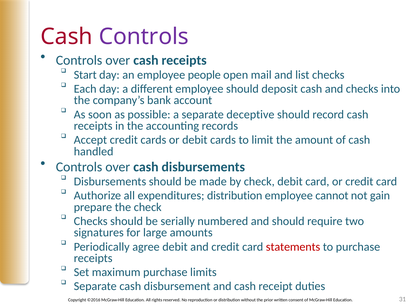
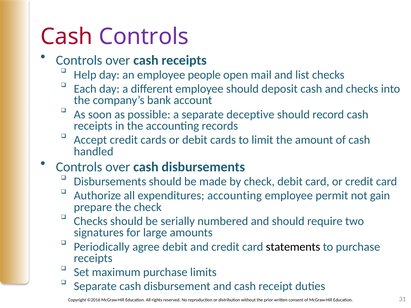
Start: Start -> Help
expenditures distribution: distribution -> accounting
cannot: cannot -> permit
statements colour: red -> black
